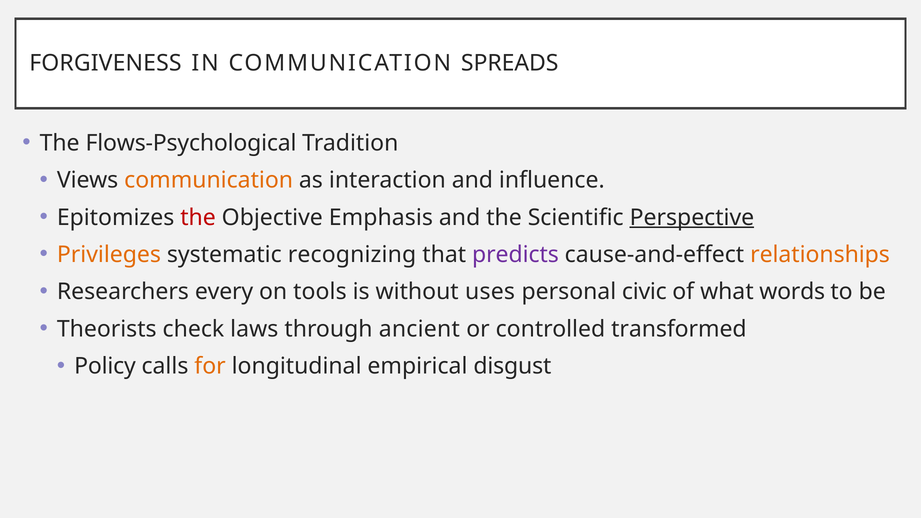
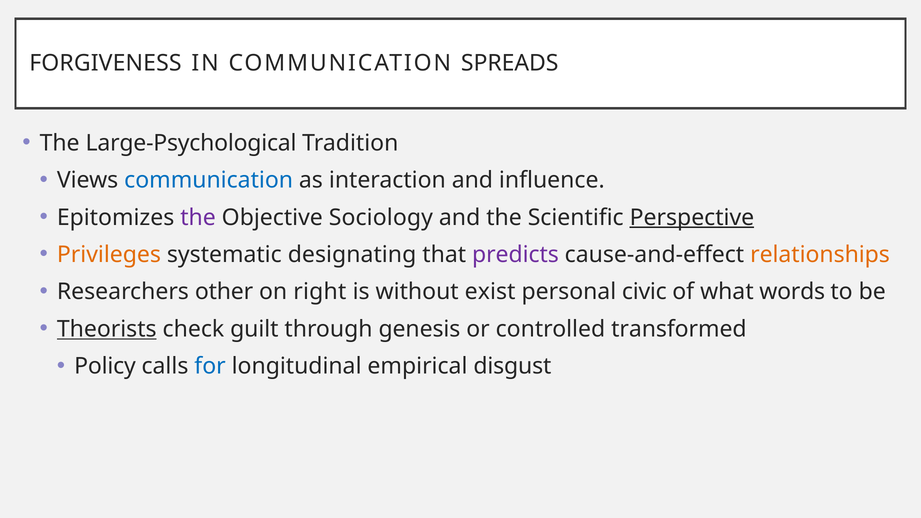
Flows-Psychological: Flows-Psychological -> Large-Psychological
communication at (209, 180) colour: orange -> blue
the at (198, 217) colour: red -> purple
Emphasis: Emphasis -> Sociology
recognizing: recognizing -> designating
every: every -> other
tools: tools -> right
uses: uses -> exist
Theorists underline: none -> present
laws: laws -> guilt
ancient: ancient -> genesis
for colour: orange -> blue
